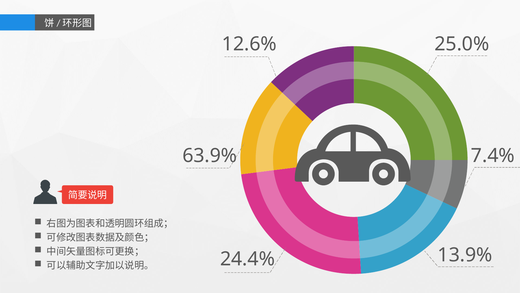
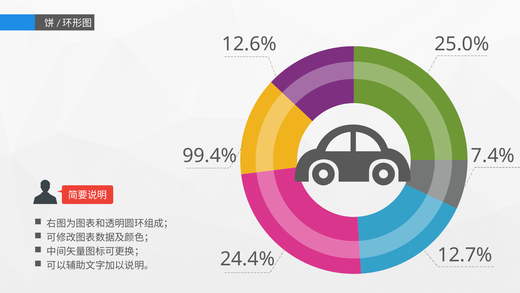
63.9%: 63.9% -> 99.4%
13.9%: 13.9% -> 12.7%
